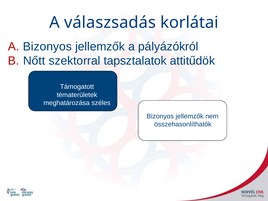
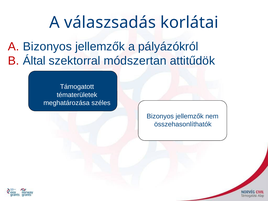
Nőtt: Nőtt -> Által
tapsztalatok: tapsztalatok -> módszertan
